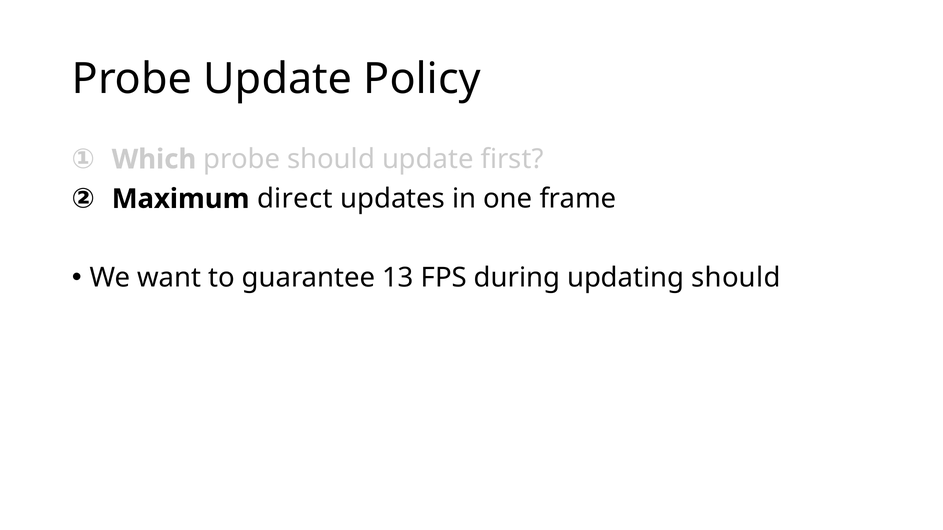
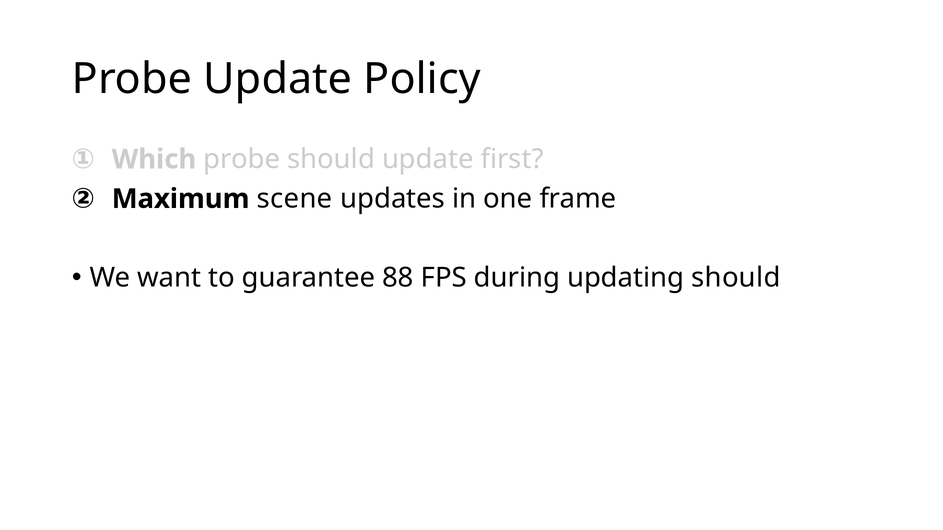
direct: direct -> scene
13: 13 -> 88
